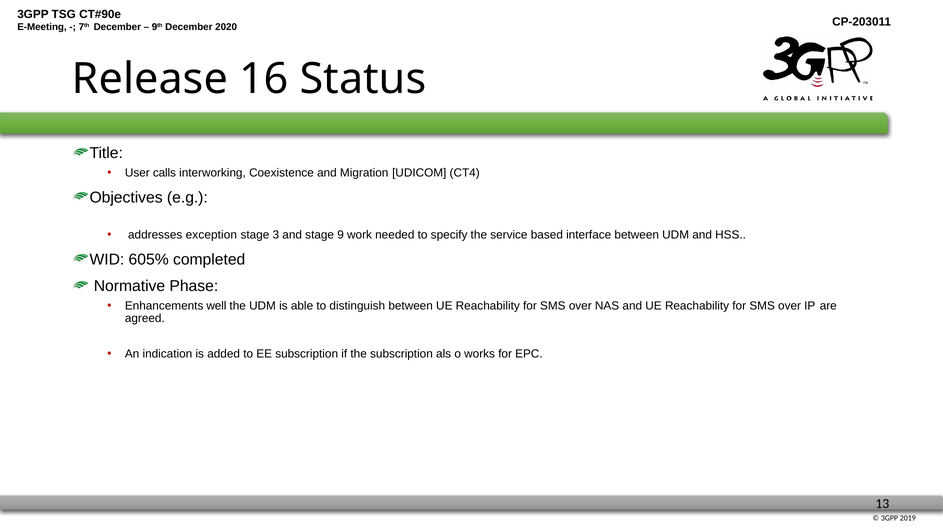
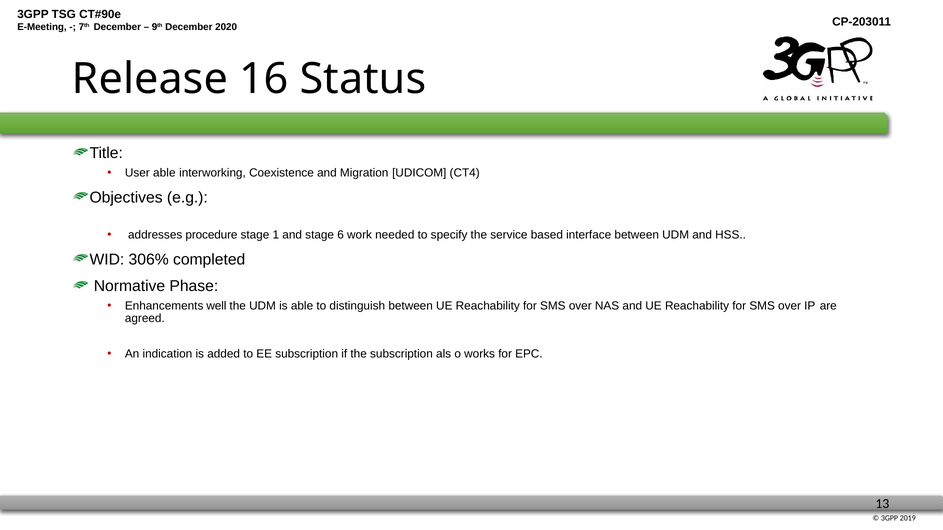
User calls: calls -> able
exception: exception -> procedure
3: 3 -> 1
9: 9 -> 6
605%: 605% -> 306%
